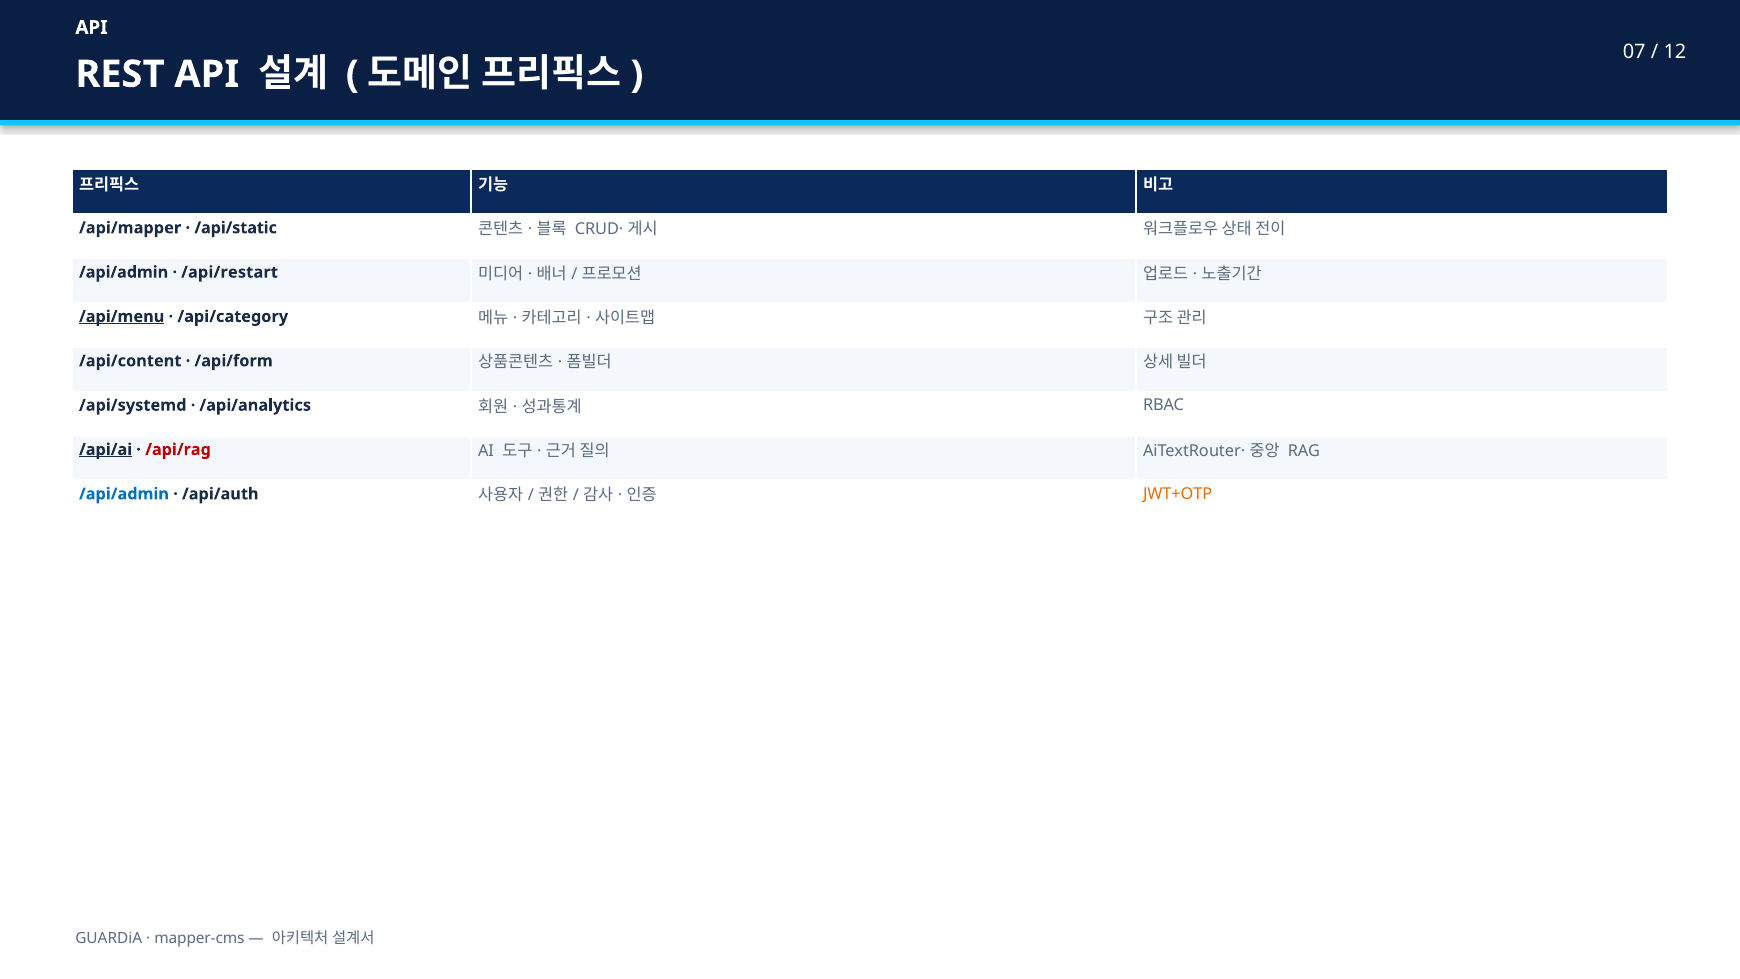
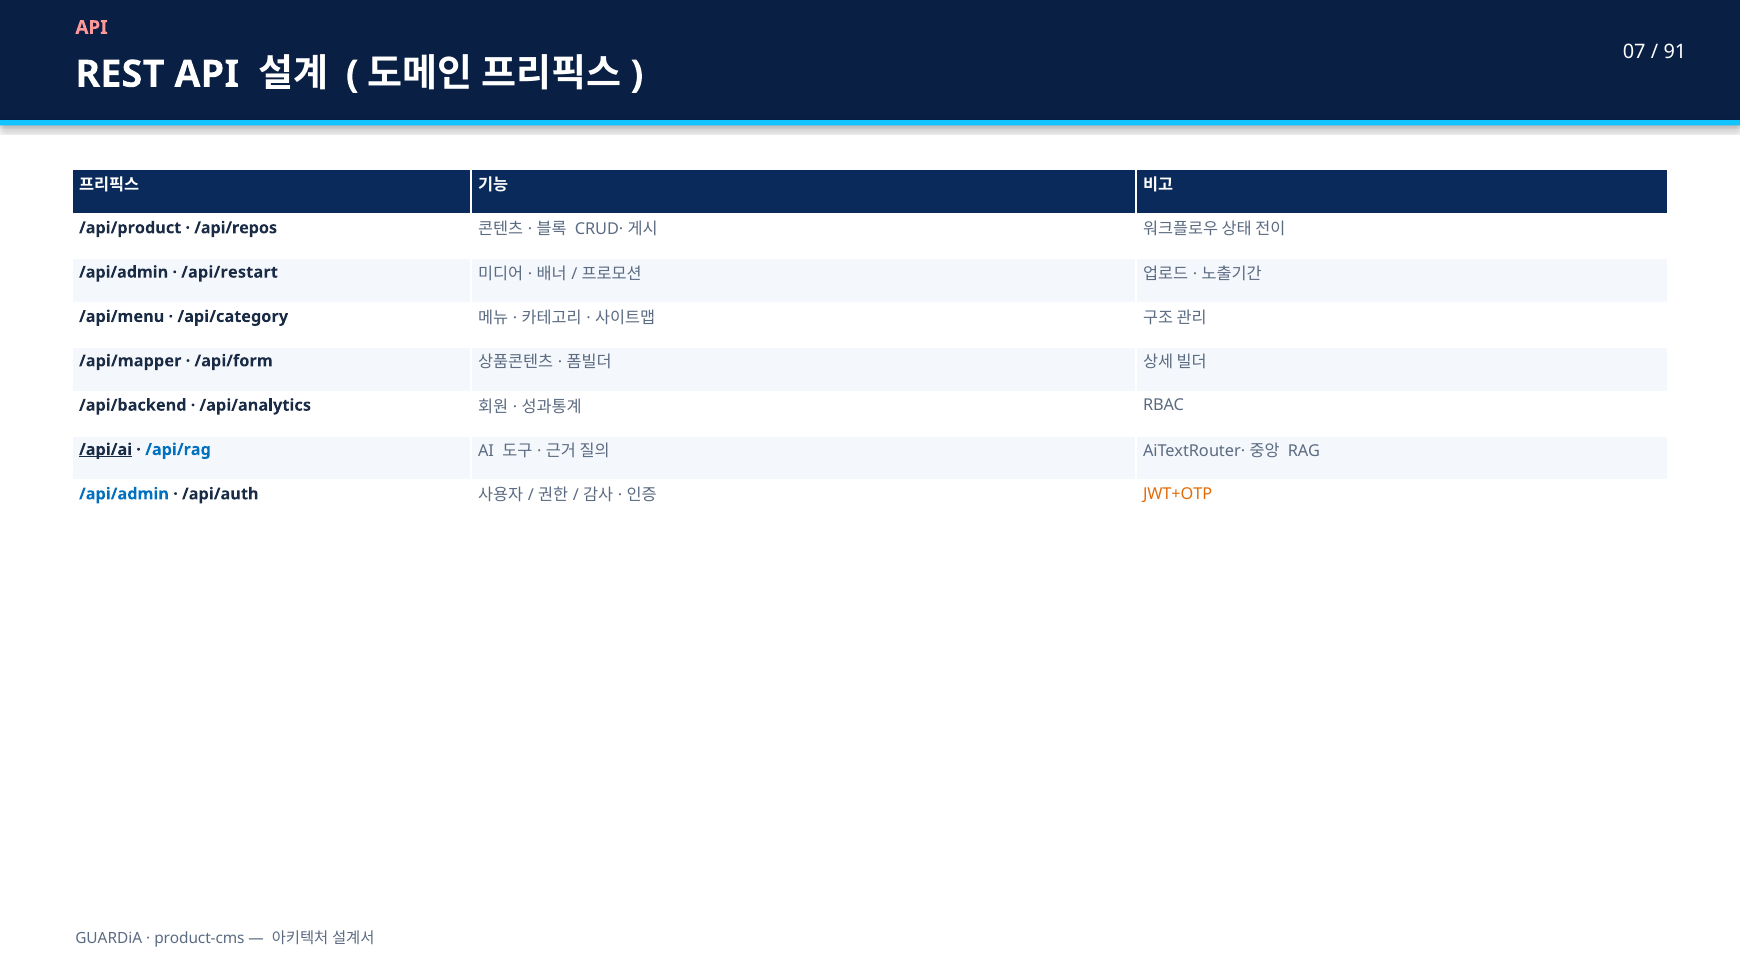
API at (91, 28) colour: white -> pink
12: 12 -> 91
/api/mapper: /api/mapper -> /api/product
/api/static: /api/static -> /api/repos
/api/menu underline: present -> none
/api/content: /api/content -> /api/mapper
/api/systemd: /api/systemd -> /api/backend
/api/rag colour: red -> blue
mapper-cms: mapper-cms -> product-cms
